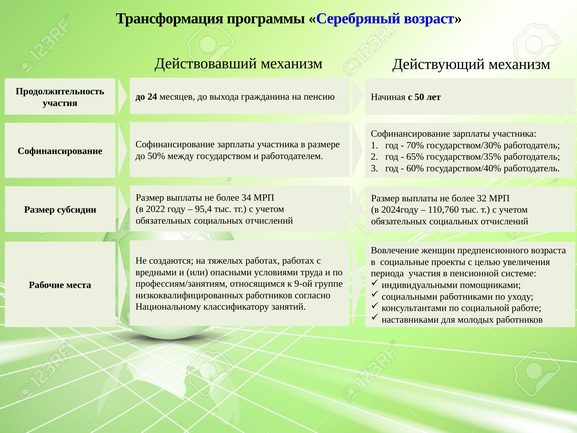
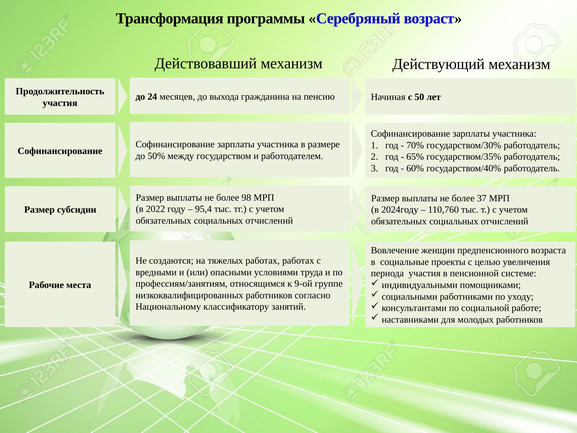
34: 34 -> 98
32: 32 -> 37
